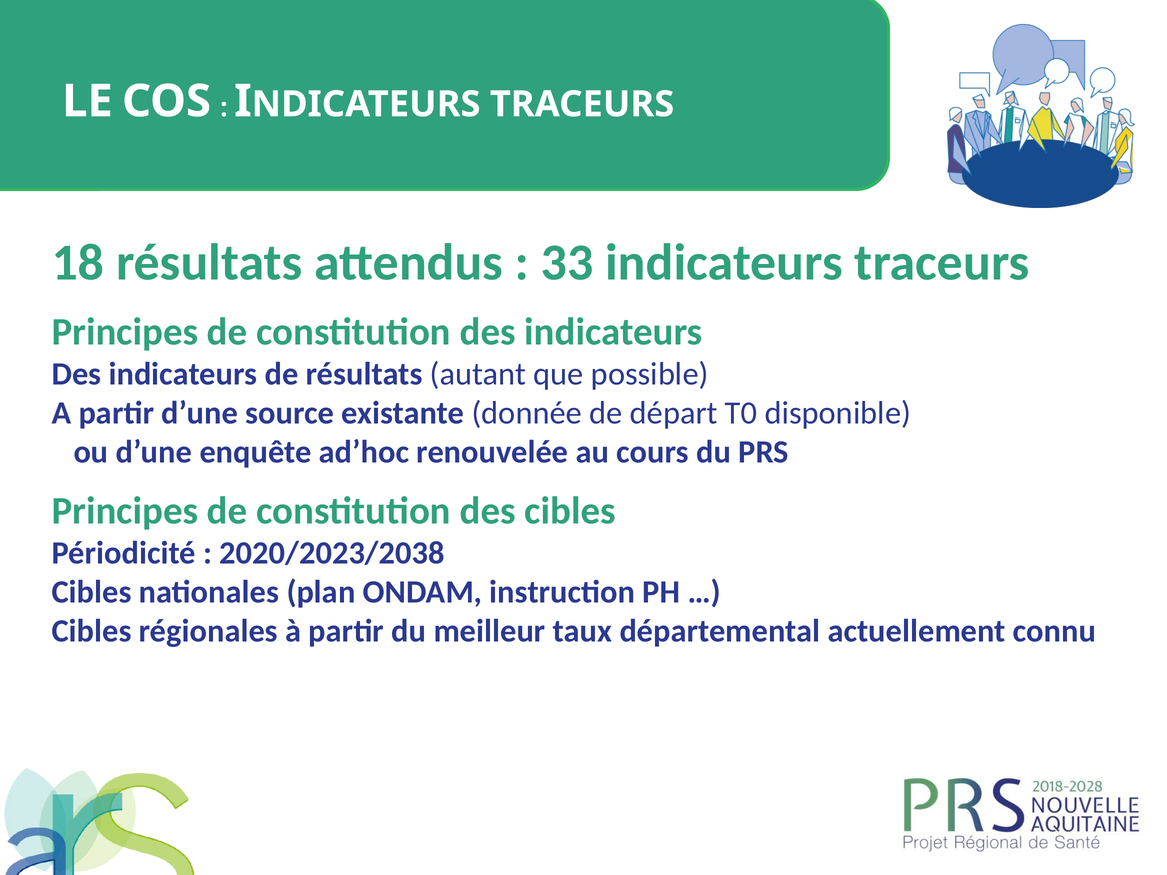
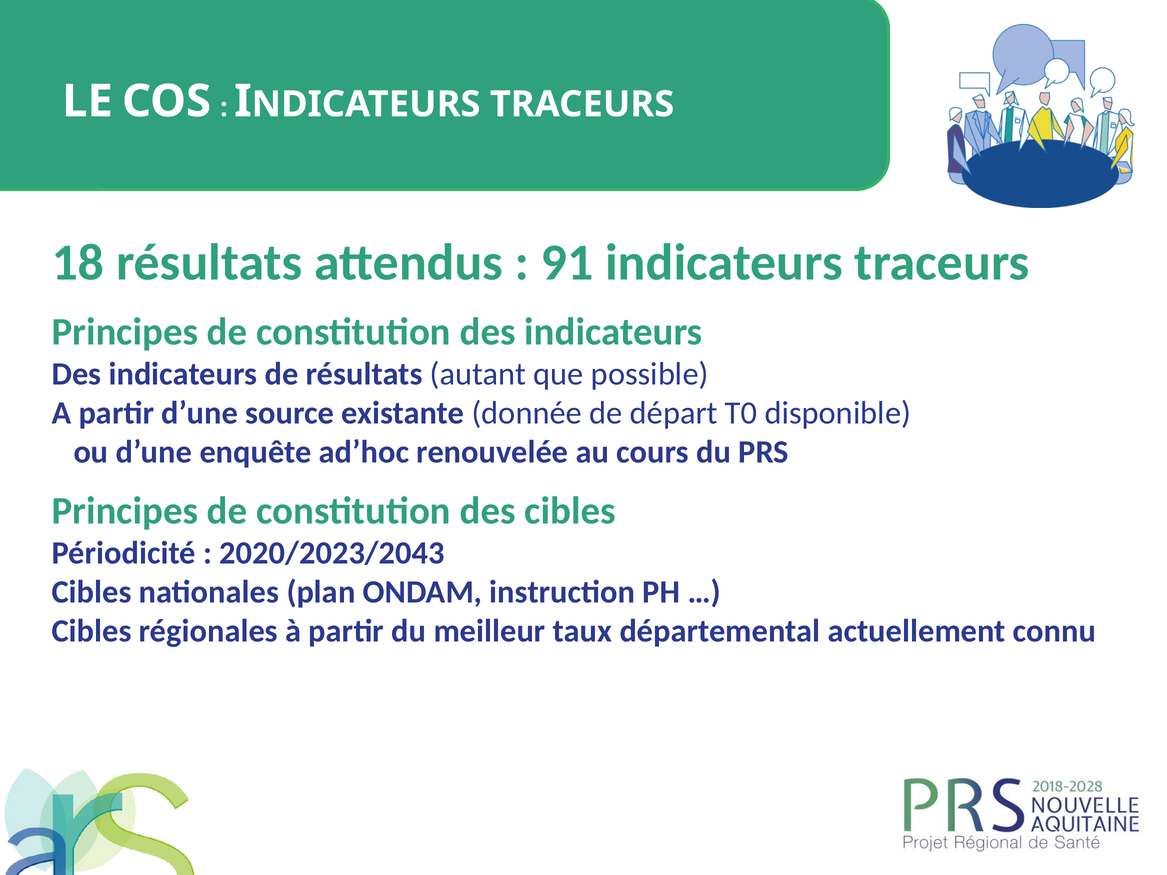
33: 33 -> 91
2020/2023/2038: 2020/2023/2038 -> 2020/2023/2043
